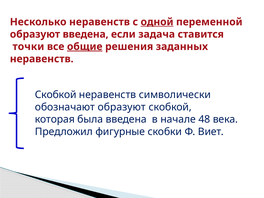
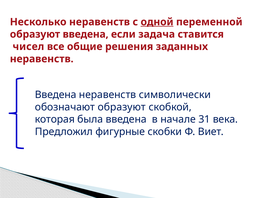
точки: точки -> чисел
общие underline: present -> none
Скобкой at (56, 95): Скобкой -> Введена
48: 48 -> 31
